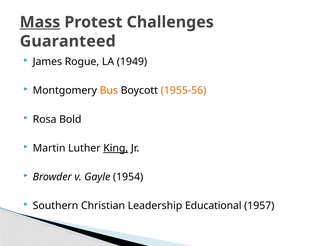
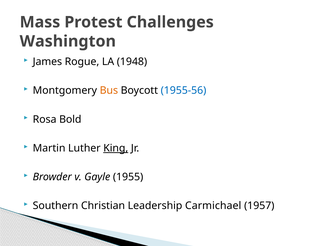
Mass underline: present -> none
Guaranteed: Guaranteed -> Washington
1949: 1949 -> 1948
1955-56 colour: orange -> blue
1954: 1954 -> 1955
Educational: Educational -> Carmichael
